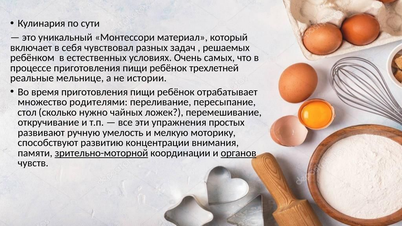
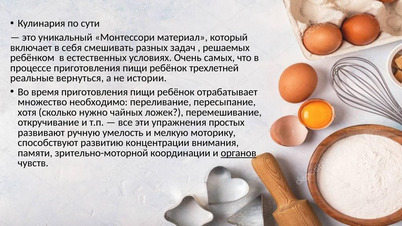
чувствовал: чувствовал -> смешивать
мельнице: мельнице -> вернуться
родителями: родителями -> необходимо
стол: стол -> хотя
зрительно-моторной underline: present -> none
